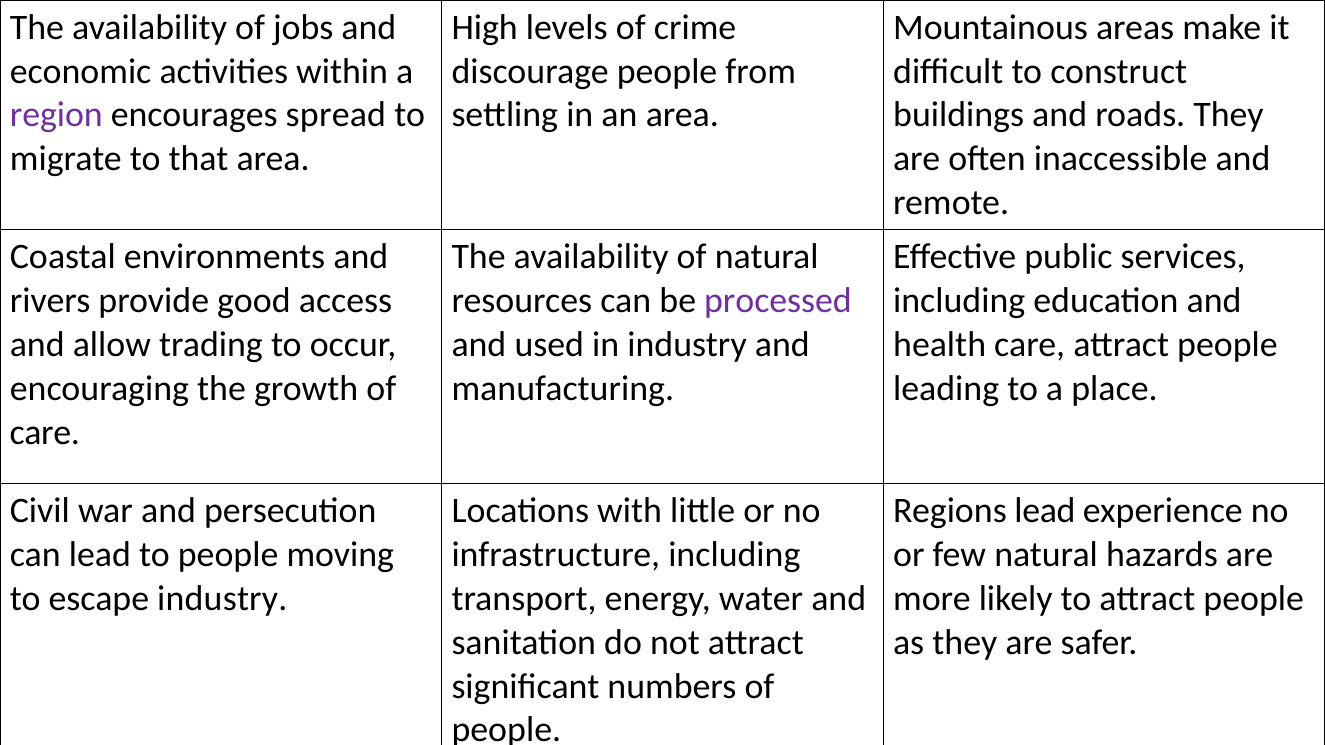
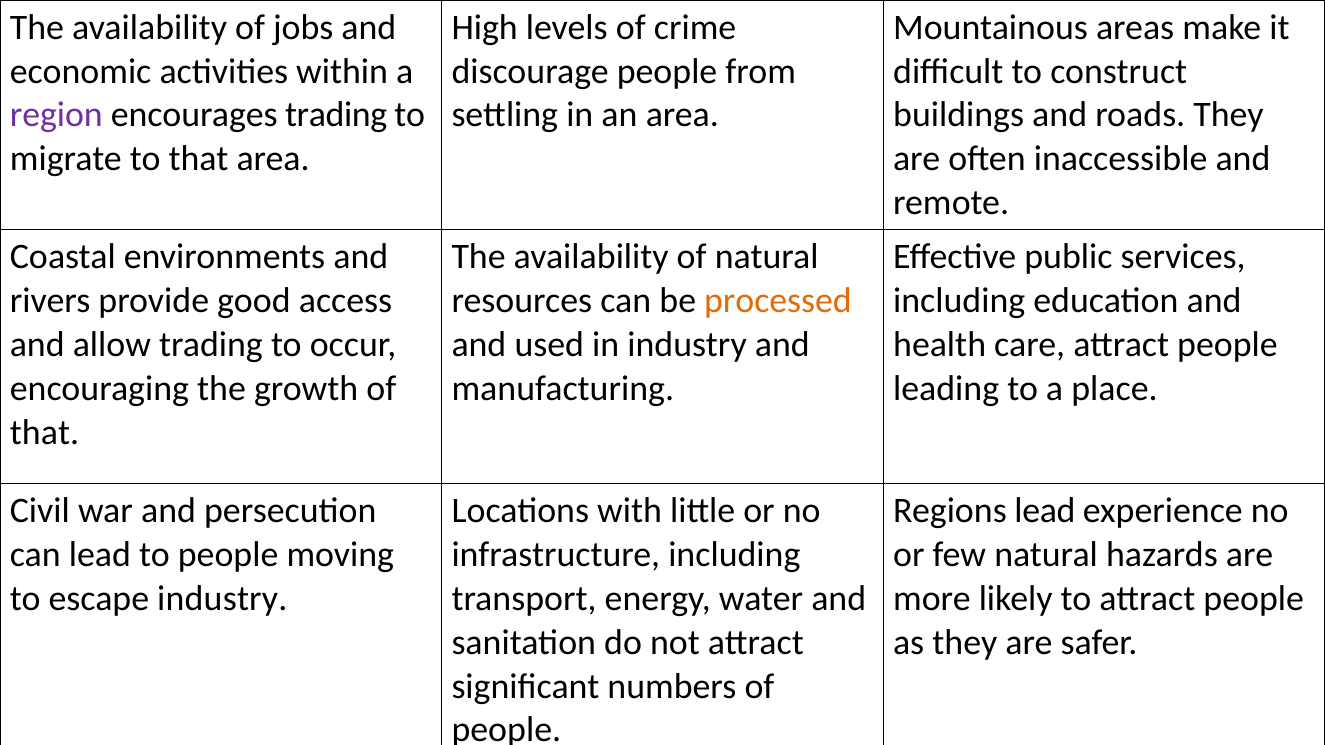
encourages spread: spread -> trading
processed colour: purple -> orange
care at (45, 432): care -> that
